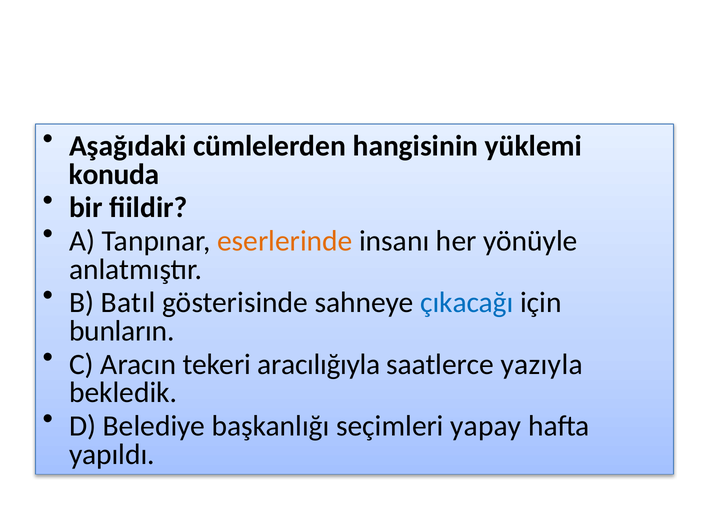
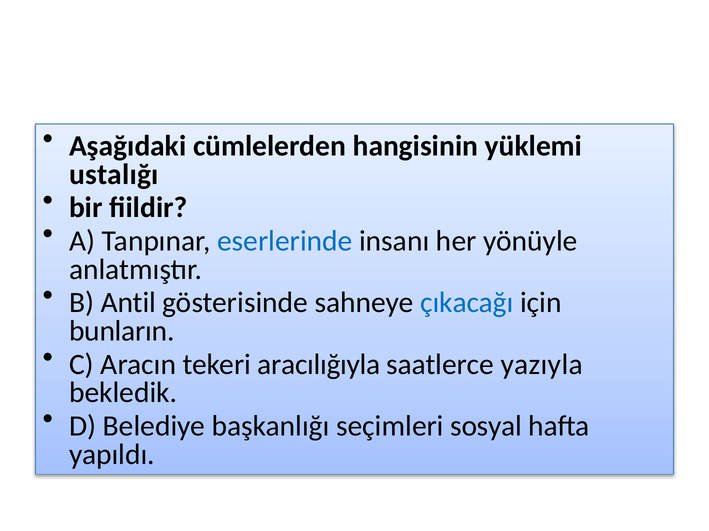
konuda: konuda -> ustalığı
eserlerinde colour: orange -> blue
Batıl: Batıl -> Antil
yapay: yapay -> sosyal
